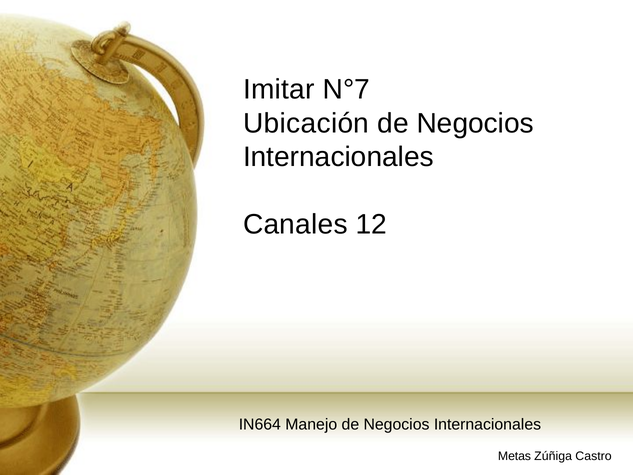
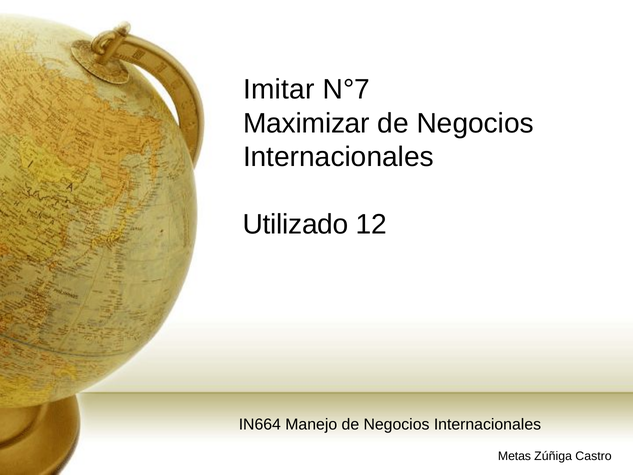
Ubicación: Ubicación -> Maximizar
Canales: Canales -> Utilizado
